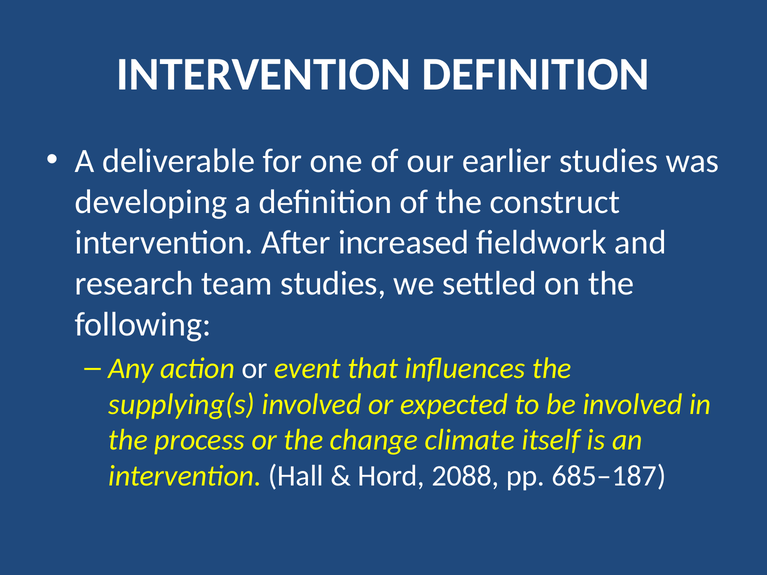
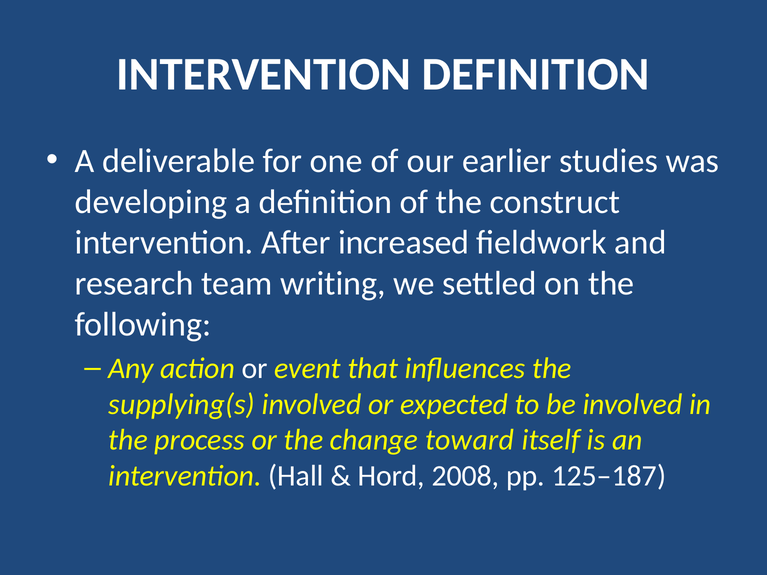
team studies: studies -> writing
climate: climate -> toward
2088: 2088 -> 2008
685–187: 685–187 -> 125–187
